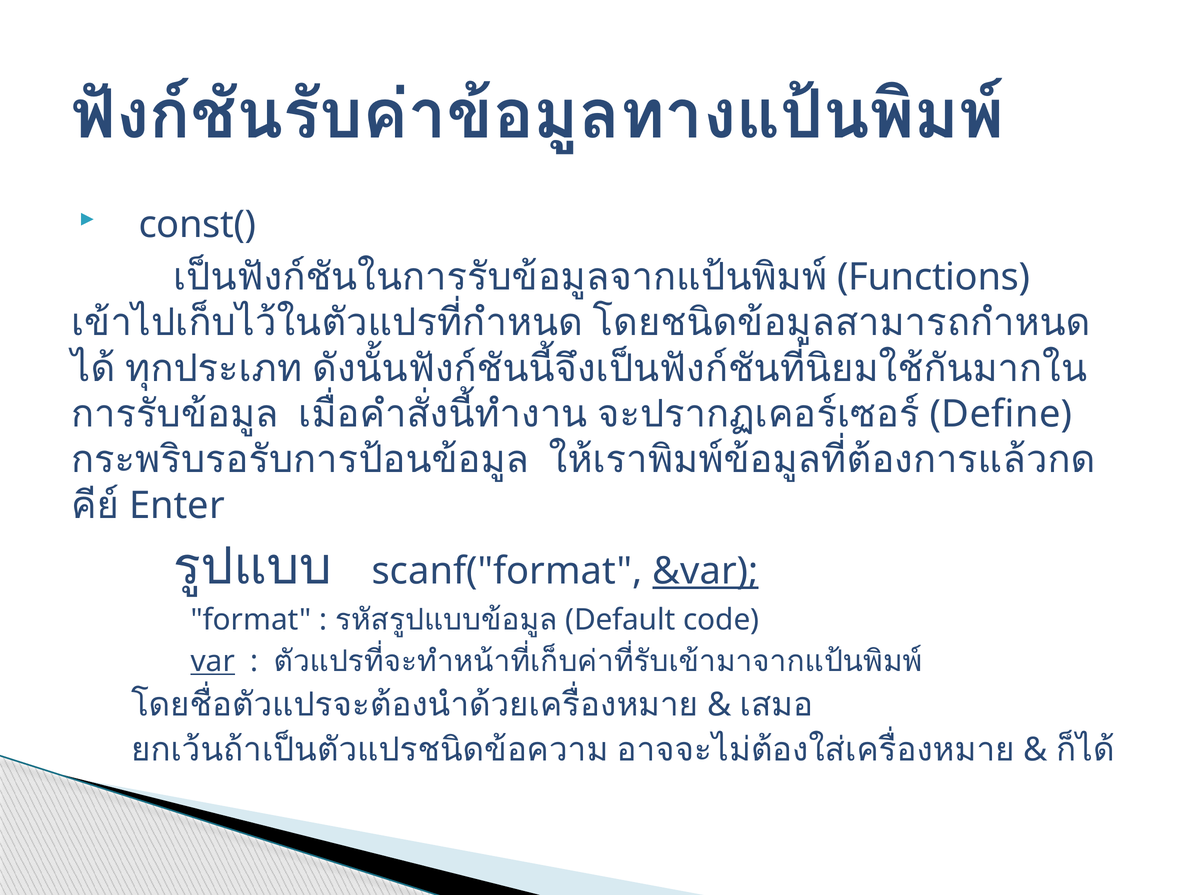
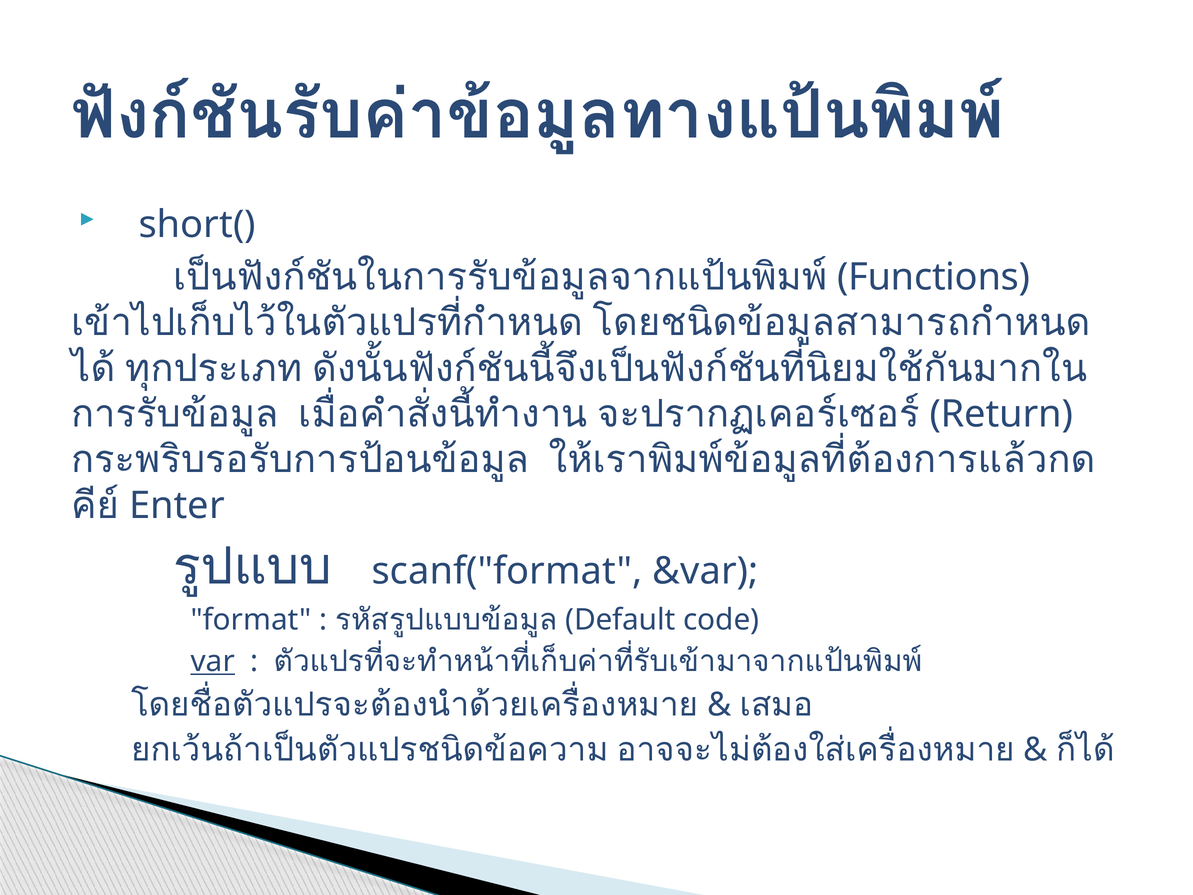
const(: const( -> short(
Define: Define -> Return
&var underline: present -> none
